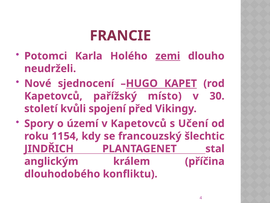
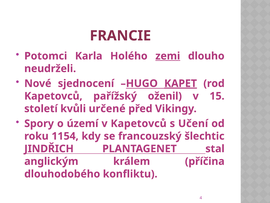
KAPET underline: none -> present
místo: místo -> oženil
30: 30 -> 15
spojení: spojení -> určené
